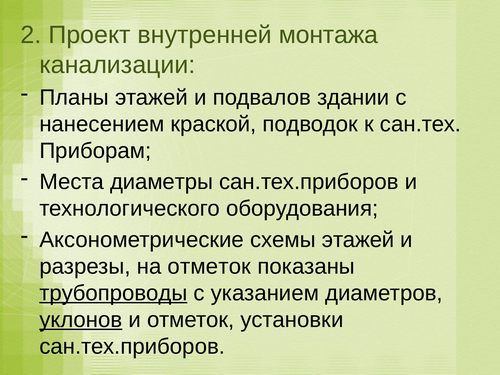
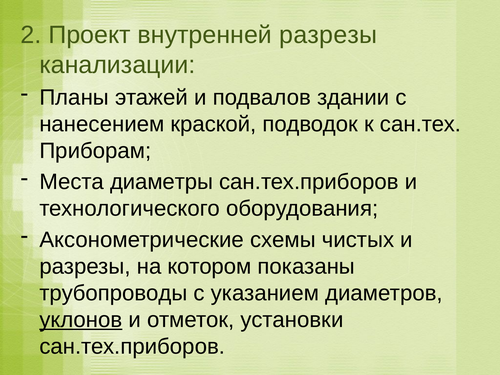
внутренней монтажа: монтажа -> разрезы
схемы этажей: этажей -> чистых
на отметок: отметок -> котором
трубопроводы underline: present -> none
